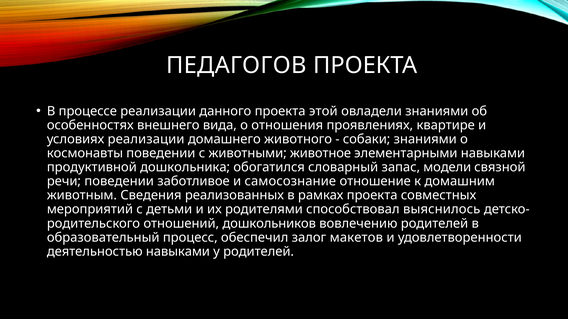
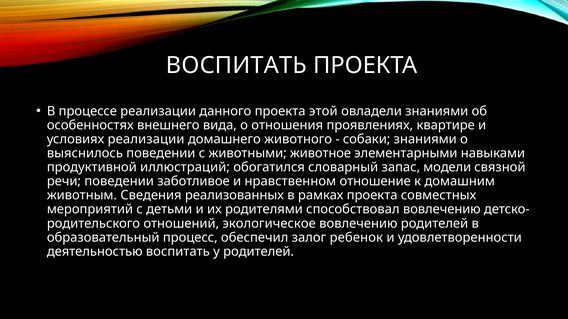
ПЕДАГОГОВ at (236, 66): ПЕДАГОГОВ -> ВОСПИТАТЬ
космонавты: космонавты -> выяснилось
дошкольника: дошкольника -> иллюстраций
самосознание: самосознание -> нравственном
способствовал выяснилось: выяснилось -> вовлечению
дошкольников: дошкольников -> экологическое
макетов: макетов -> ребенок
деятельностью навыками: навыками -> воспитать
